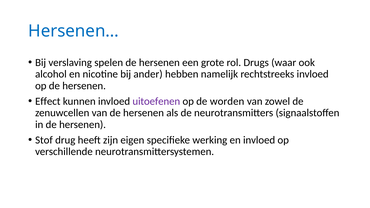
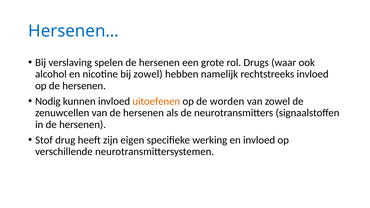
bij ander: ander -> zowel
Effect: Effect -> Nodig
uitoefenen colour: purple -> orange
